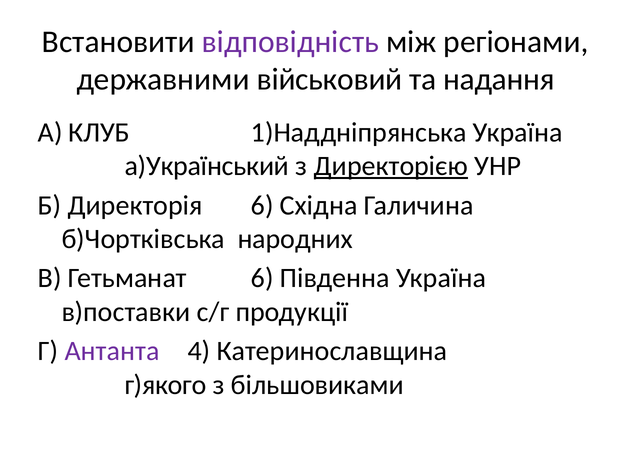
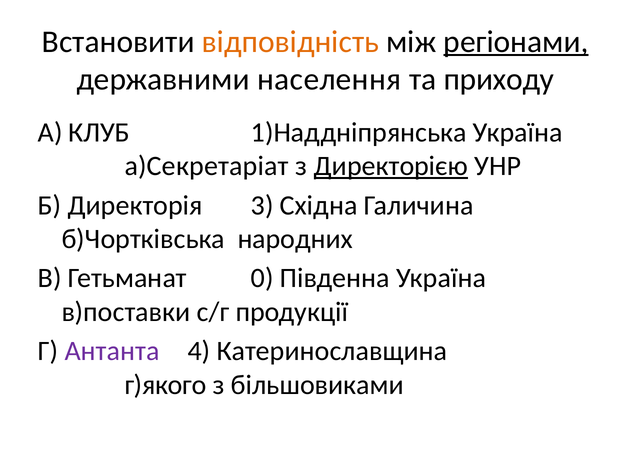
відповідність colour: purple -> orange
регіонами underline: none -> present
військовий: військовий -> населення
надання: надання -> приходу
а)Український: а)Український -> а)Секретаріат
Директорія 6: 6 -> 3
Гетьманат 6: 6 -> 0
